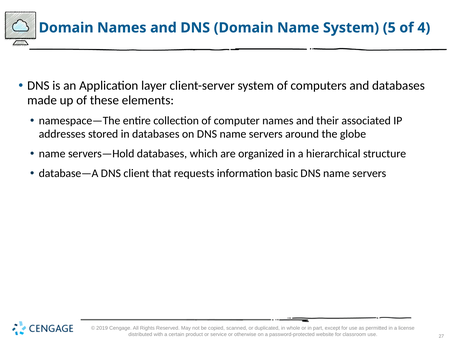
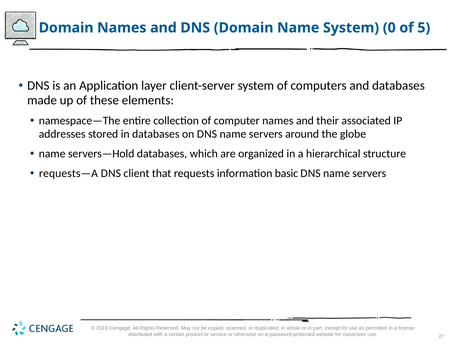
5: 5 -> 0
4: 4 -> 5
database—A: database—A -> requests—A
